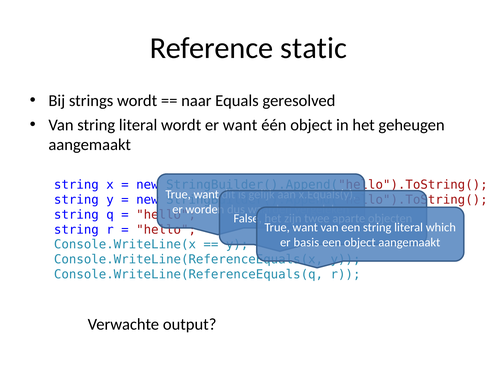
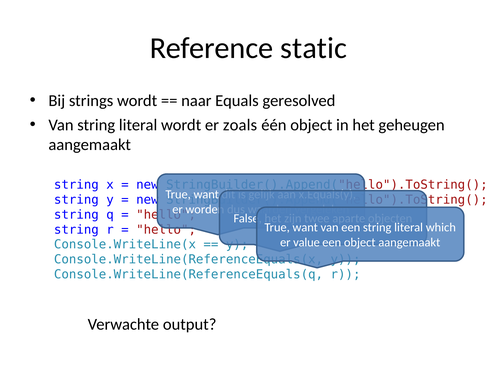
er want: want -> zoals
basis: basis -> value
